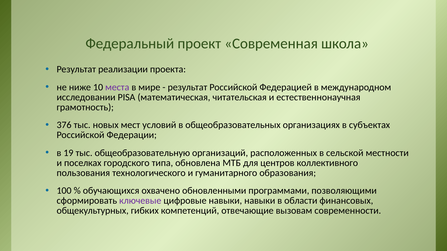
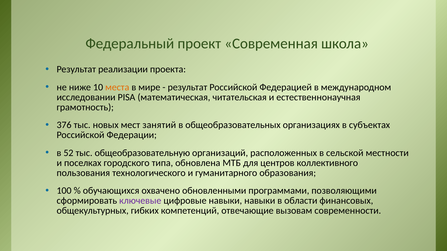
места colour: purple -> orange
условий: условий -> занятий
19: 19 -> 52
